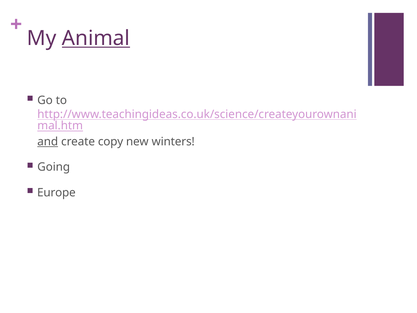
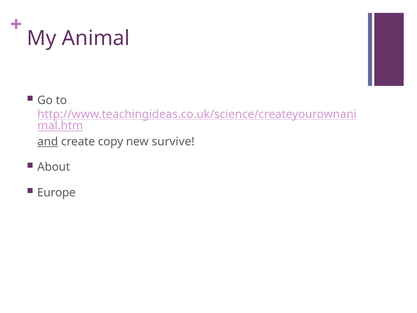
Animal underline: present -> none
winters: winters -> survive
Going: Going -> About
